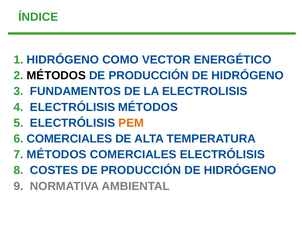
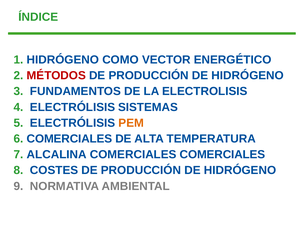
MÉTODOS at (56, 76) colour: black -> red
ELECTRÓLISIS MÉTODOS: MÉTODOS -> SISTEMAS
7 MÉTODOS: MÉTODOS -> ALCALINA
COMERCIALES ELECTRÓLISIS: ELECTRÓLISIS -> COMERCIALES
